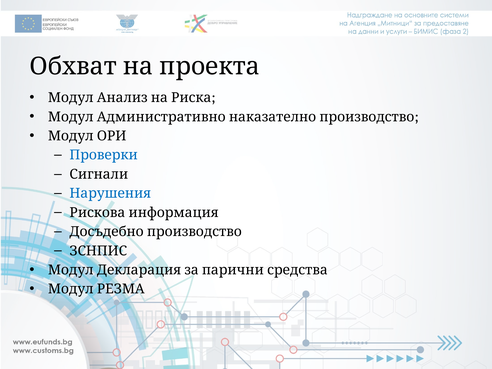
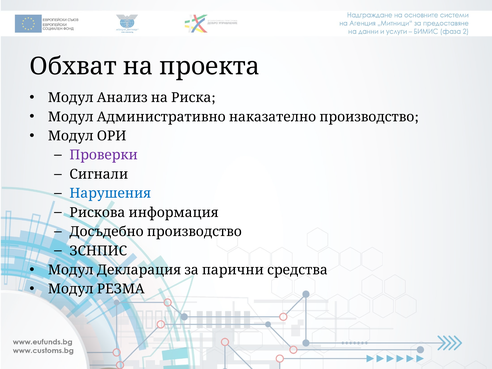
Проверки colour: blue -> purple
